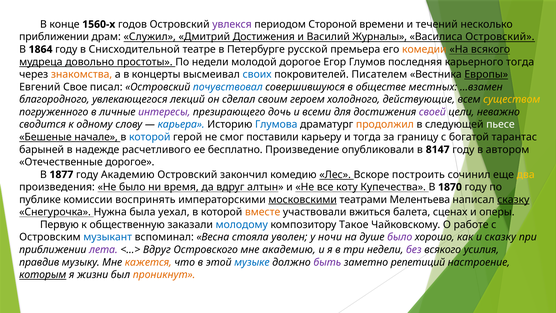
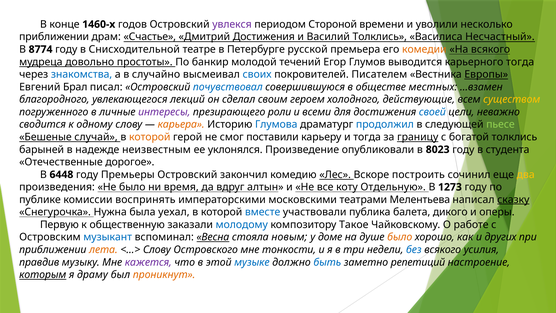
1560-х: 1560-х -> 1460-х
течений: течений -> уволили
Служил: Служил -> Счастье
Василий Журналы: Журналы -> Толклись
Василиса Островский: Островский -> Несчастный
1864: 1864 -> 8774
По недели: недели -> банкир
молодой дорогое: дорогое -> течений
последняя: последняя -> выводится
знакомства colour: orange -> blue
концерты: концерты -> случайно
Свое: Свое -> Брал
дочь: дочь -> роли
своей colour: purple -> blue
карьера colour: blue -> orange
продолжил colour: orange -> blue
пьесе colour: white -> light green
начале: начале -> случай
которой at (150, 137) colour: blue -> orange
границу underline: none -> present
богатой тарантас: тарантас -> толклись
расчетливого: расчетливого -> неизвестным
бесплатно: бесплатно -> уклонялся
8147: 8147 -> 8023
автором: автором -> студента
1877: 1877 -> 6448
году Академию: Академию -> Премьеры
Купечества: Купечества -> Отдельную
1870: 1870 -> 1273
московскими underline: present -> none
вместе colour: orange -> blue
вжиться: вжиться -> публика
сценах: сценах -> дикого
Весна underline: none -> present
уволен: уволен -> новым
ночи: ночи -> доме
было at (400, 237) colour: purple -> orange
и сказку: сказку -> других
лета colour: purple -> orange
Вдруг at (157, 250): Вдруг -> Слову
мне академию: академию -> тонкости
без colour: purple -> blue
кажется colour: orange -> purple
быть colour: purple -> blue
жизни: жизни -> драму
